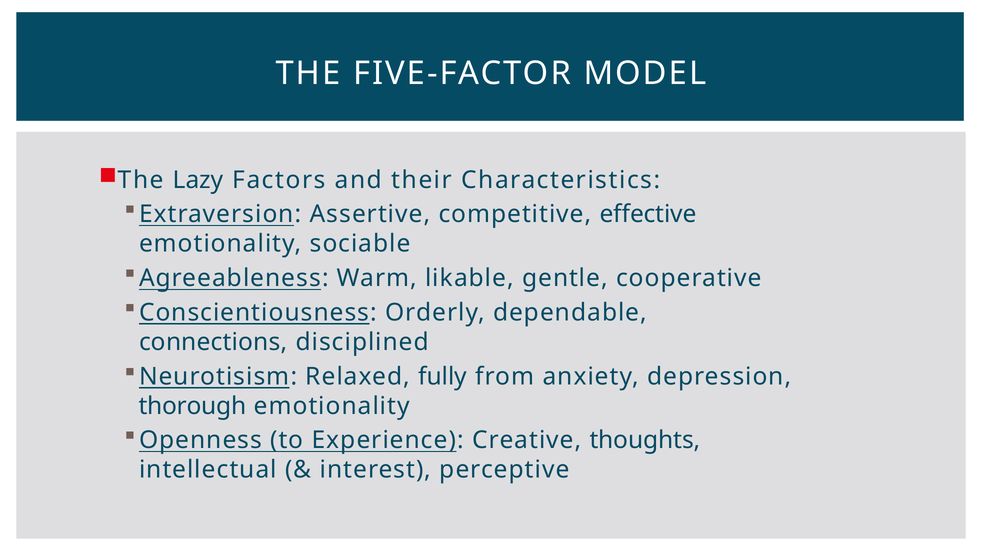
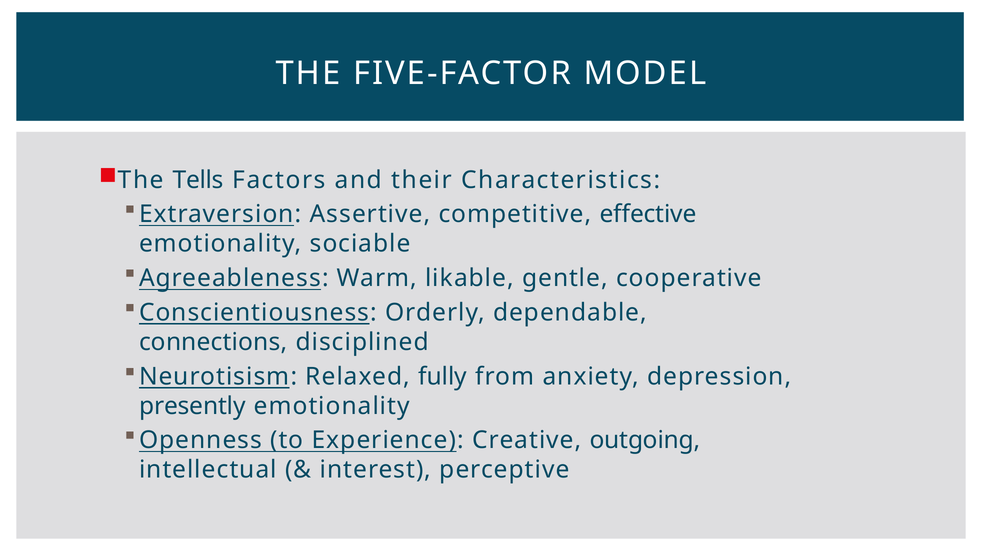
Lazy: Lazy -> Tells
thorough: thorough -> presently
thoughts: thoughts -> outgoing
